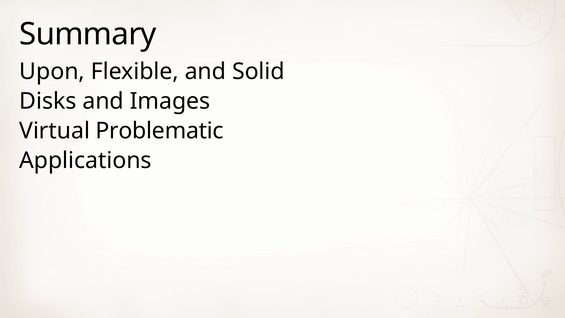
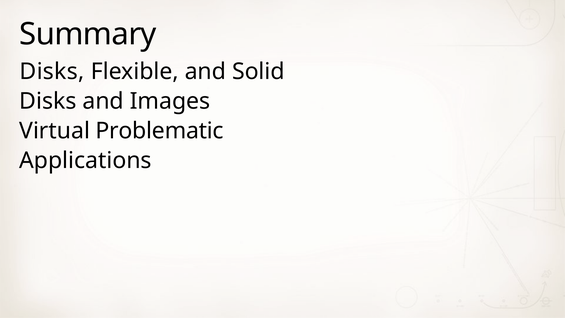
Upon at (52, 72): Upon -> Disks
